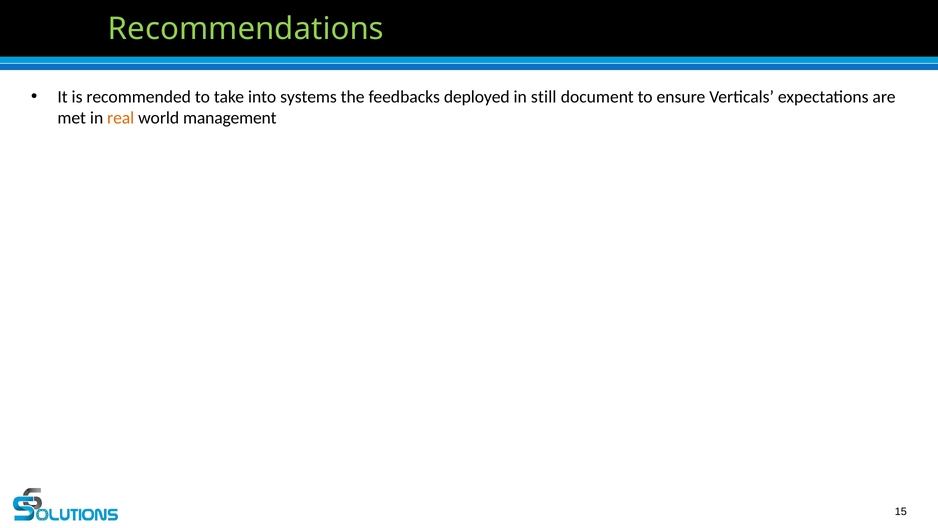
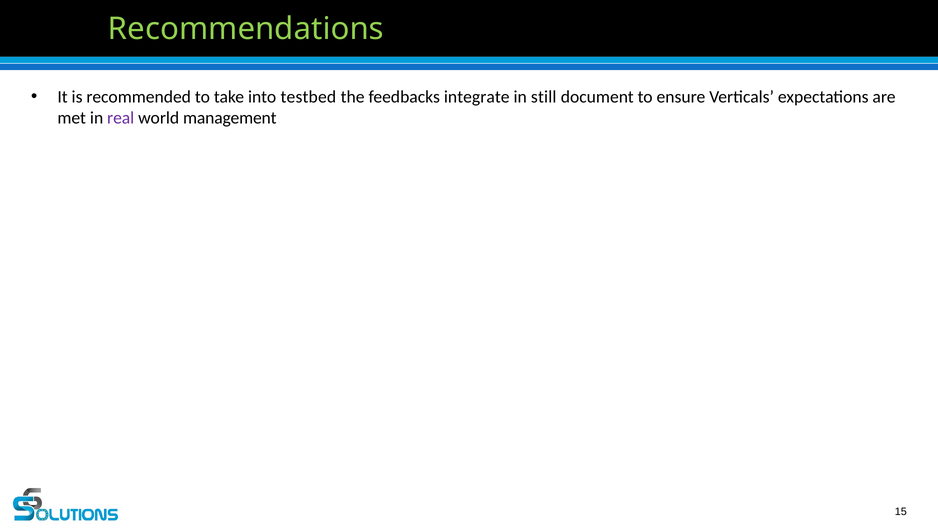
systems: systems -> testbed
deployed: deployed -> integrate
real colour: orange -> purple
